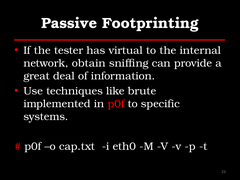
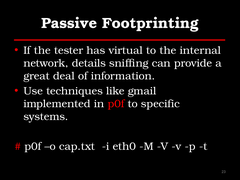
obtain: obtain -> details
brute: brute -> gmail
